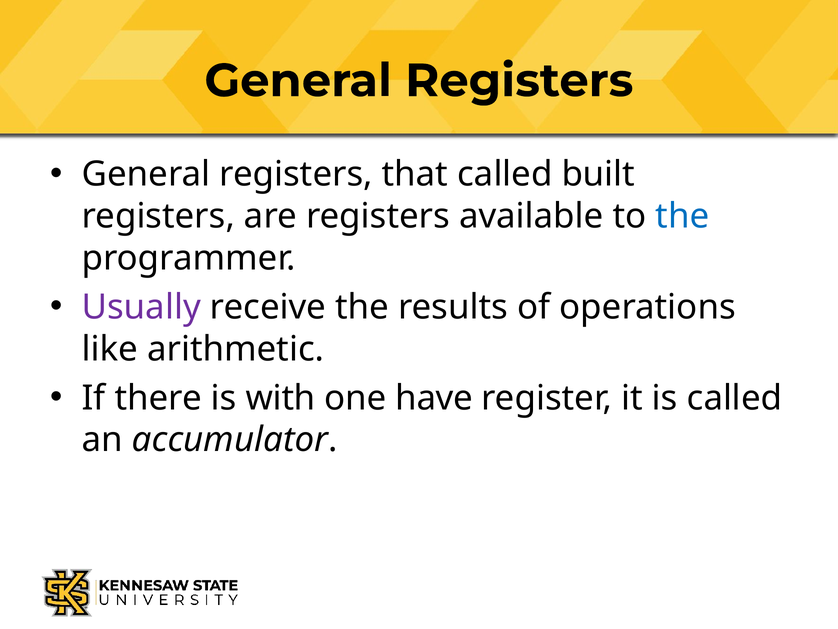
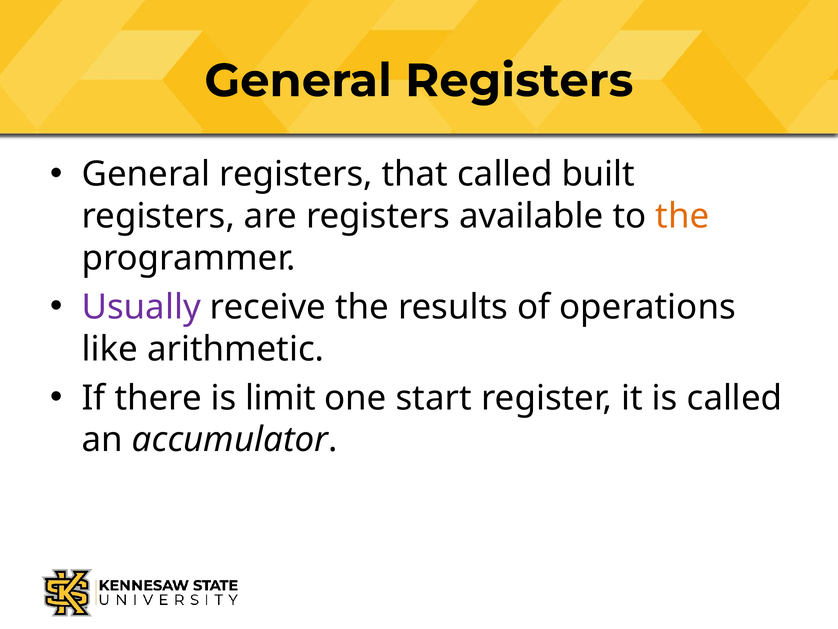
the at (682, 216) colour: blue -> orange
with: with -> limit
have: have -> start
